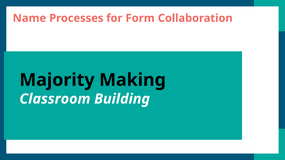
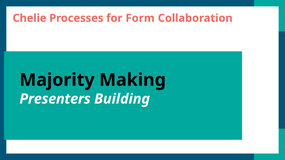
Name: Name -> Chelie
Classroom: Classroom -> Presenters
